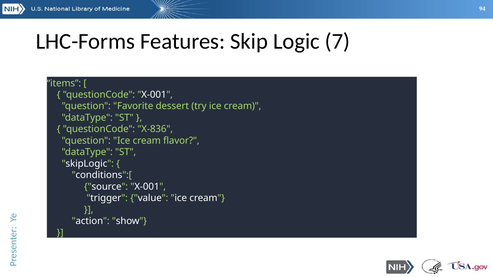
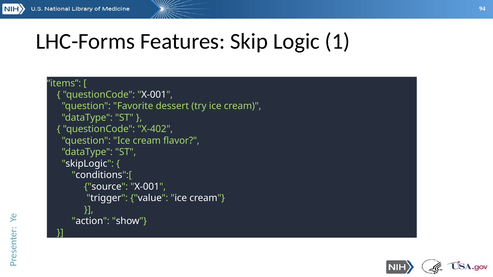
7: 7 -> 1
X-836: X-836 -> X-402
